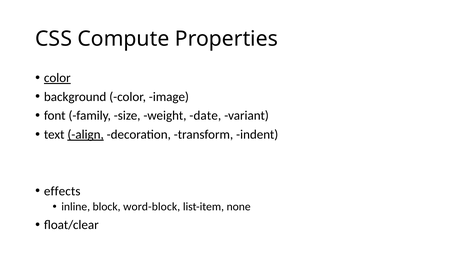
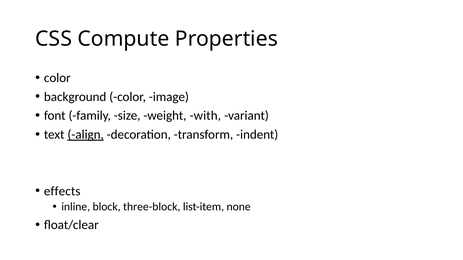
color at (57, 78) underline: present -> none
date: date -> with
word-block: word-block -> three-block
